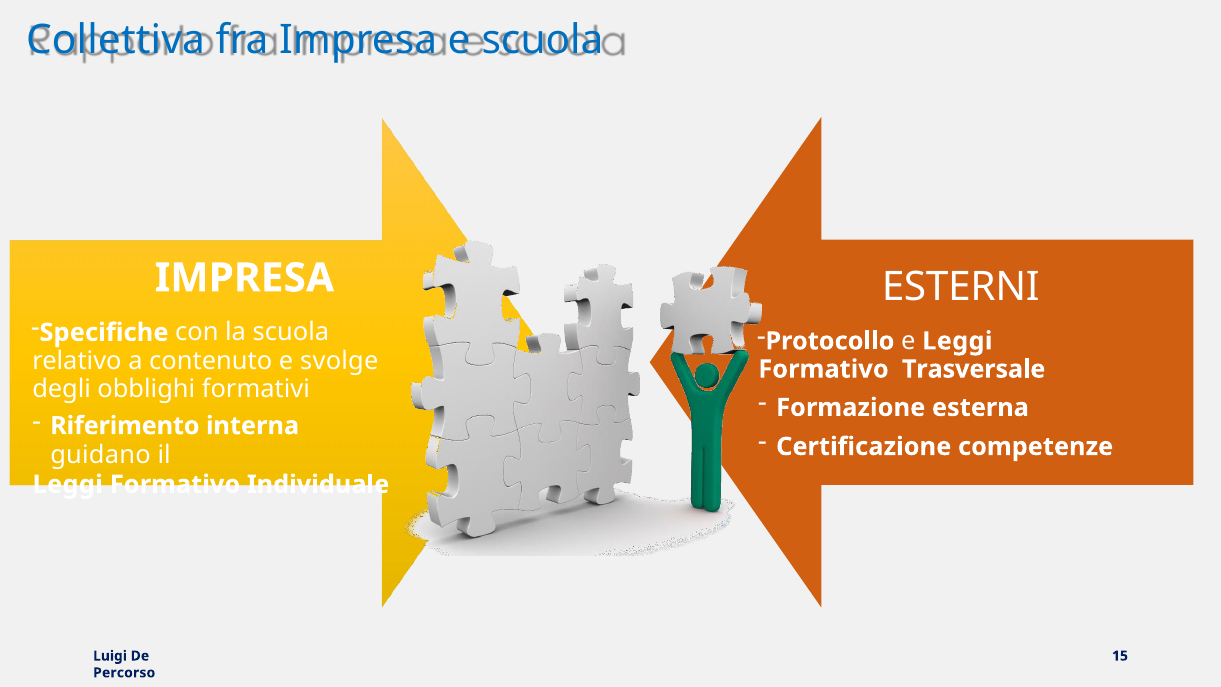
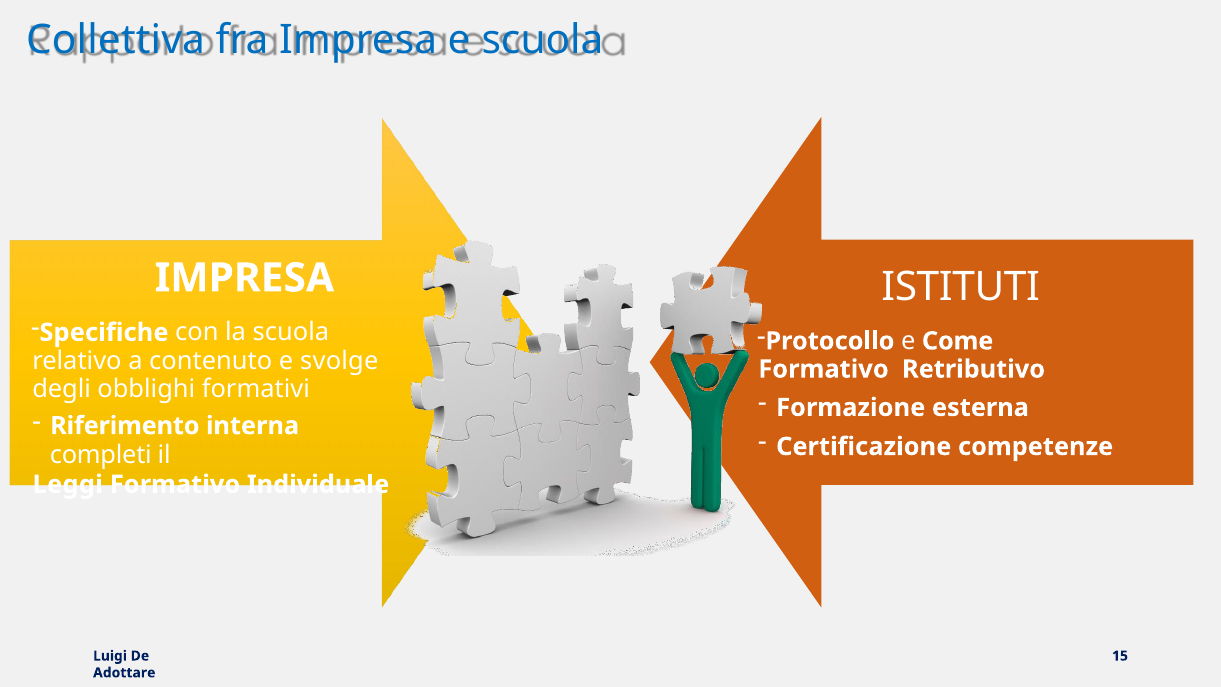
ESTERNI: ESTERNI -> ISTITUTI
e Leggi: Leggi -> Come
Trasversale: Trasversale -> Retributivo
guidano: guidano -> completi
Percorso: Percorso -> Adottare
